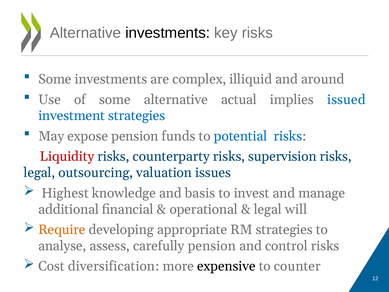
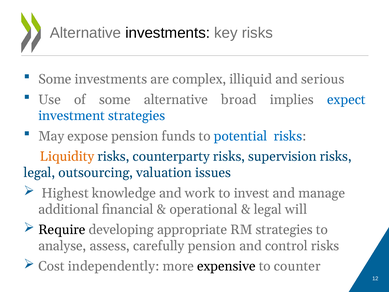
around: around -> serious
actual: actual -> broad
issued: issued -> expect
Liquidity colour: red -> orange
basis: basis -> work
Require colour: orange -> black
diversification: diversification -> independently
